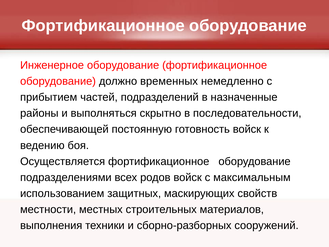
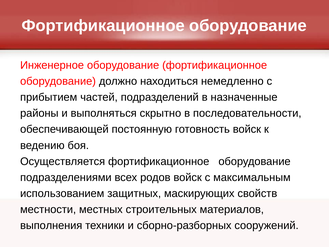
временных: временных -> находиться
